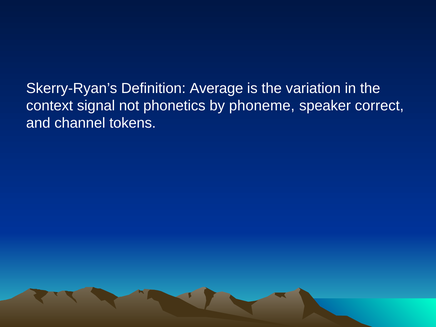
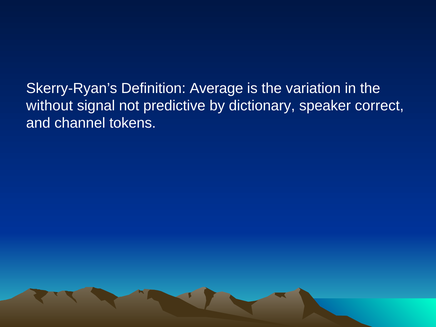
context: context -> without
phonetics: phonetics -> predictive
phoneme: phoneme -> dictionary
